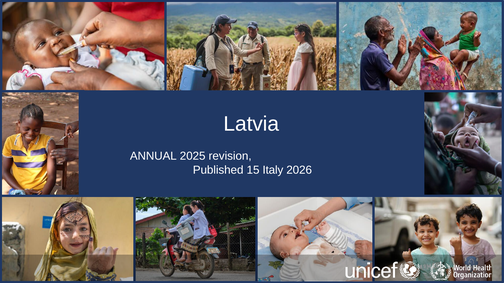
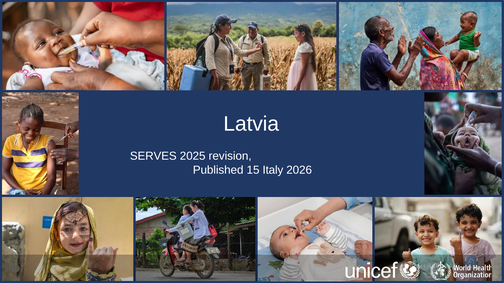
ANNUAL: ANNUAL -> SERVES
